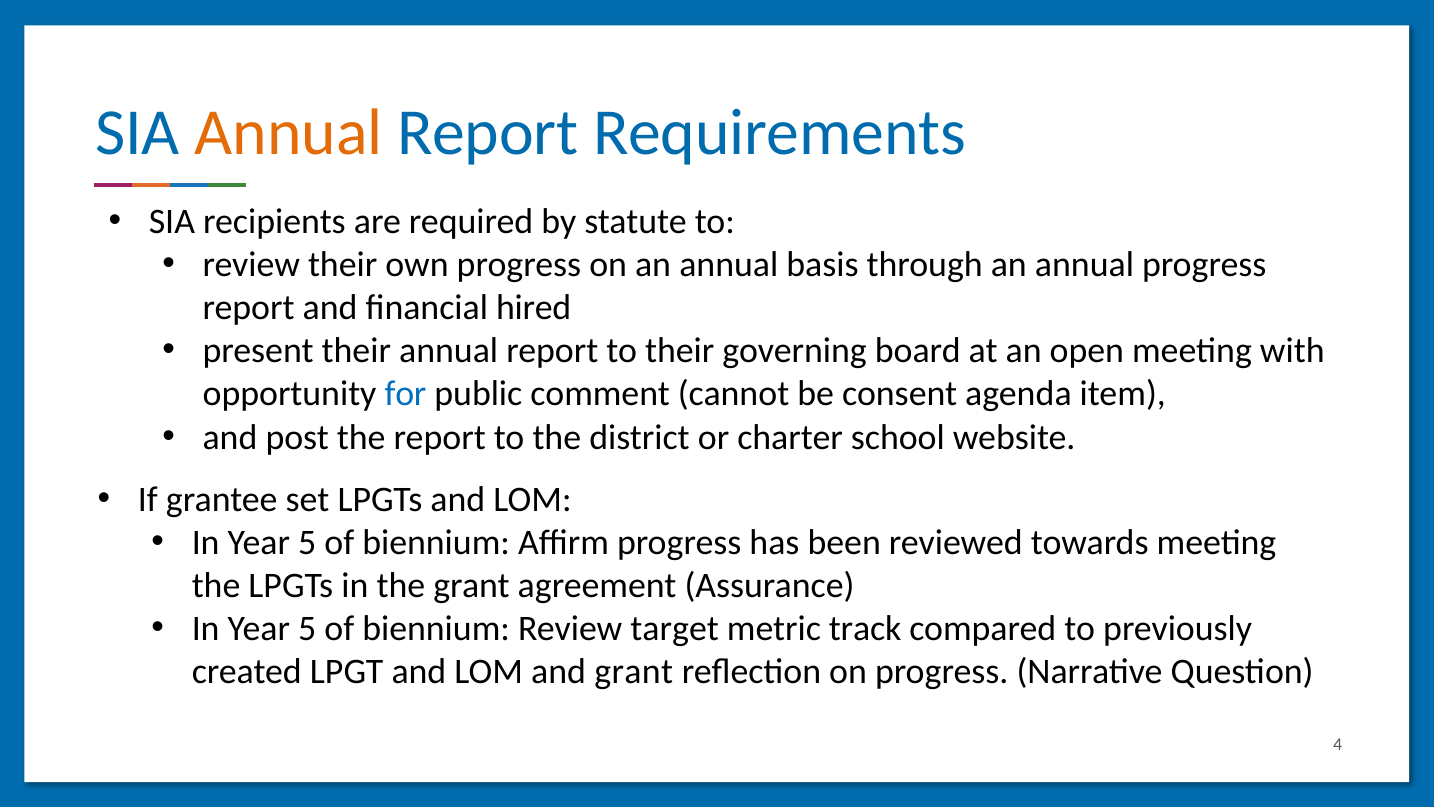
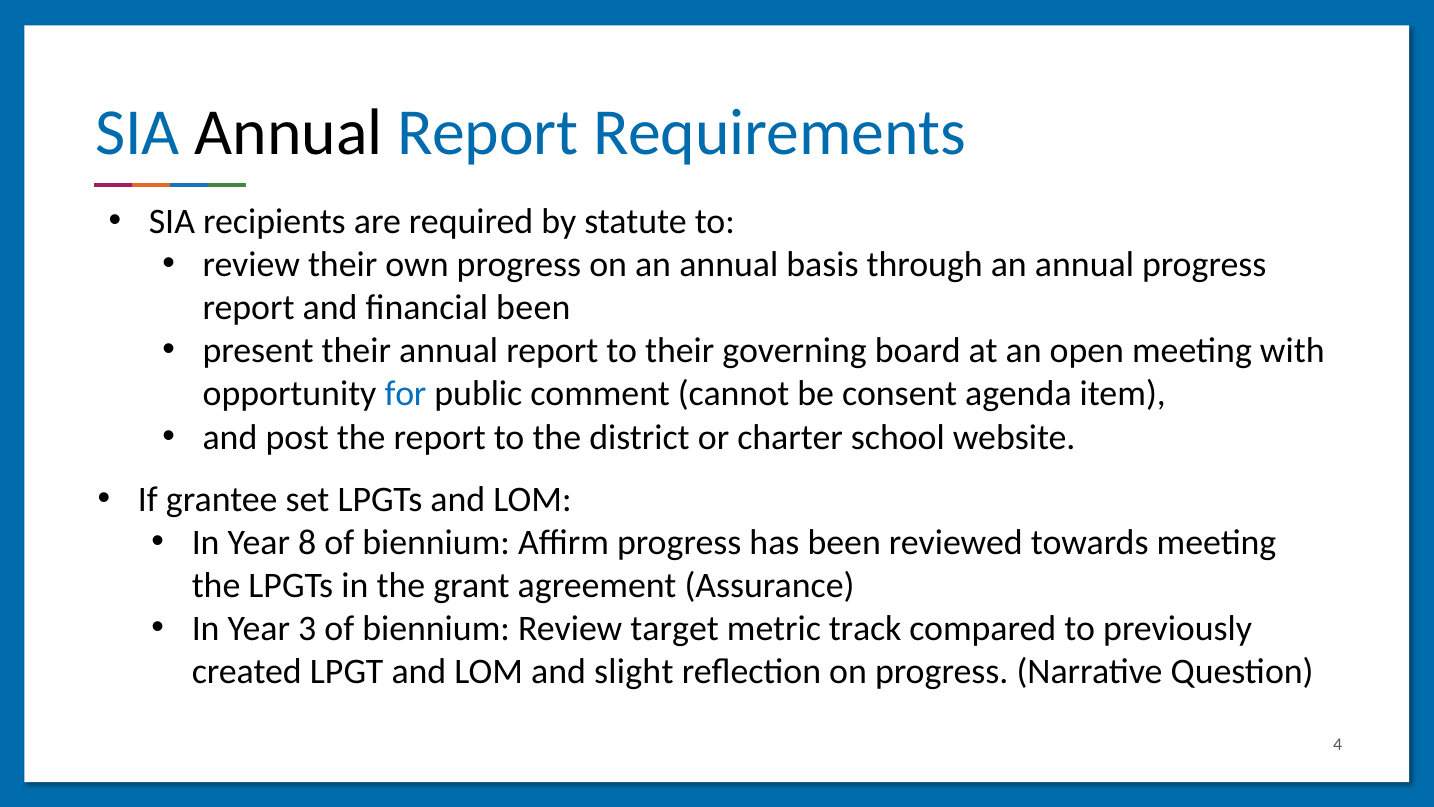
Annual at (289, 133) colour: orange -> black
financial hired: hired -> been
5 at (307, 543): 5 -> 8
5 at (307, 629): 5 -> 3
and grant: grant -> slight
